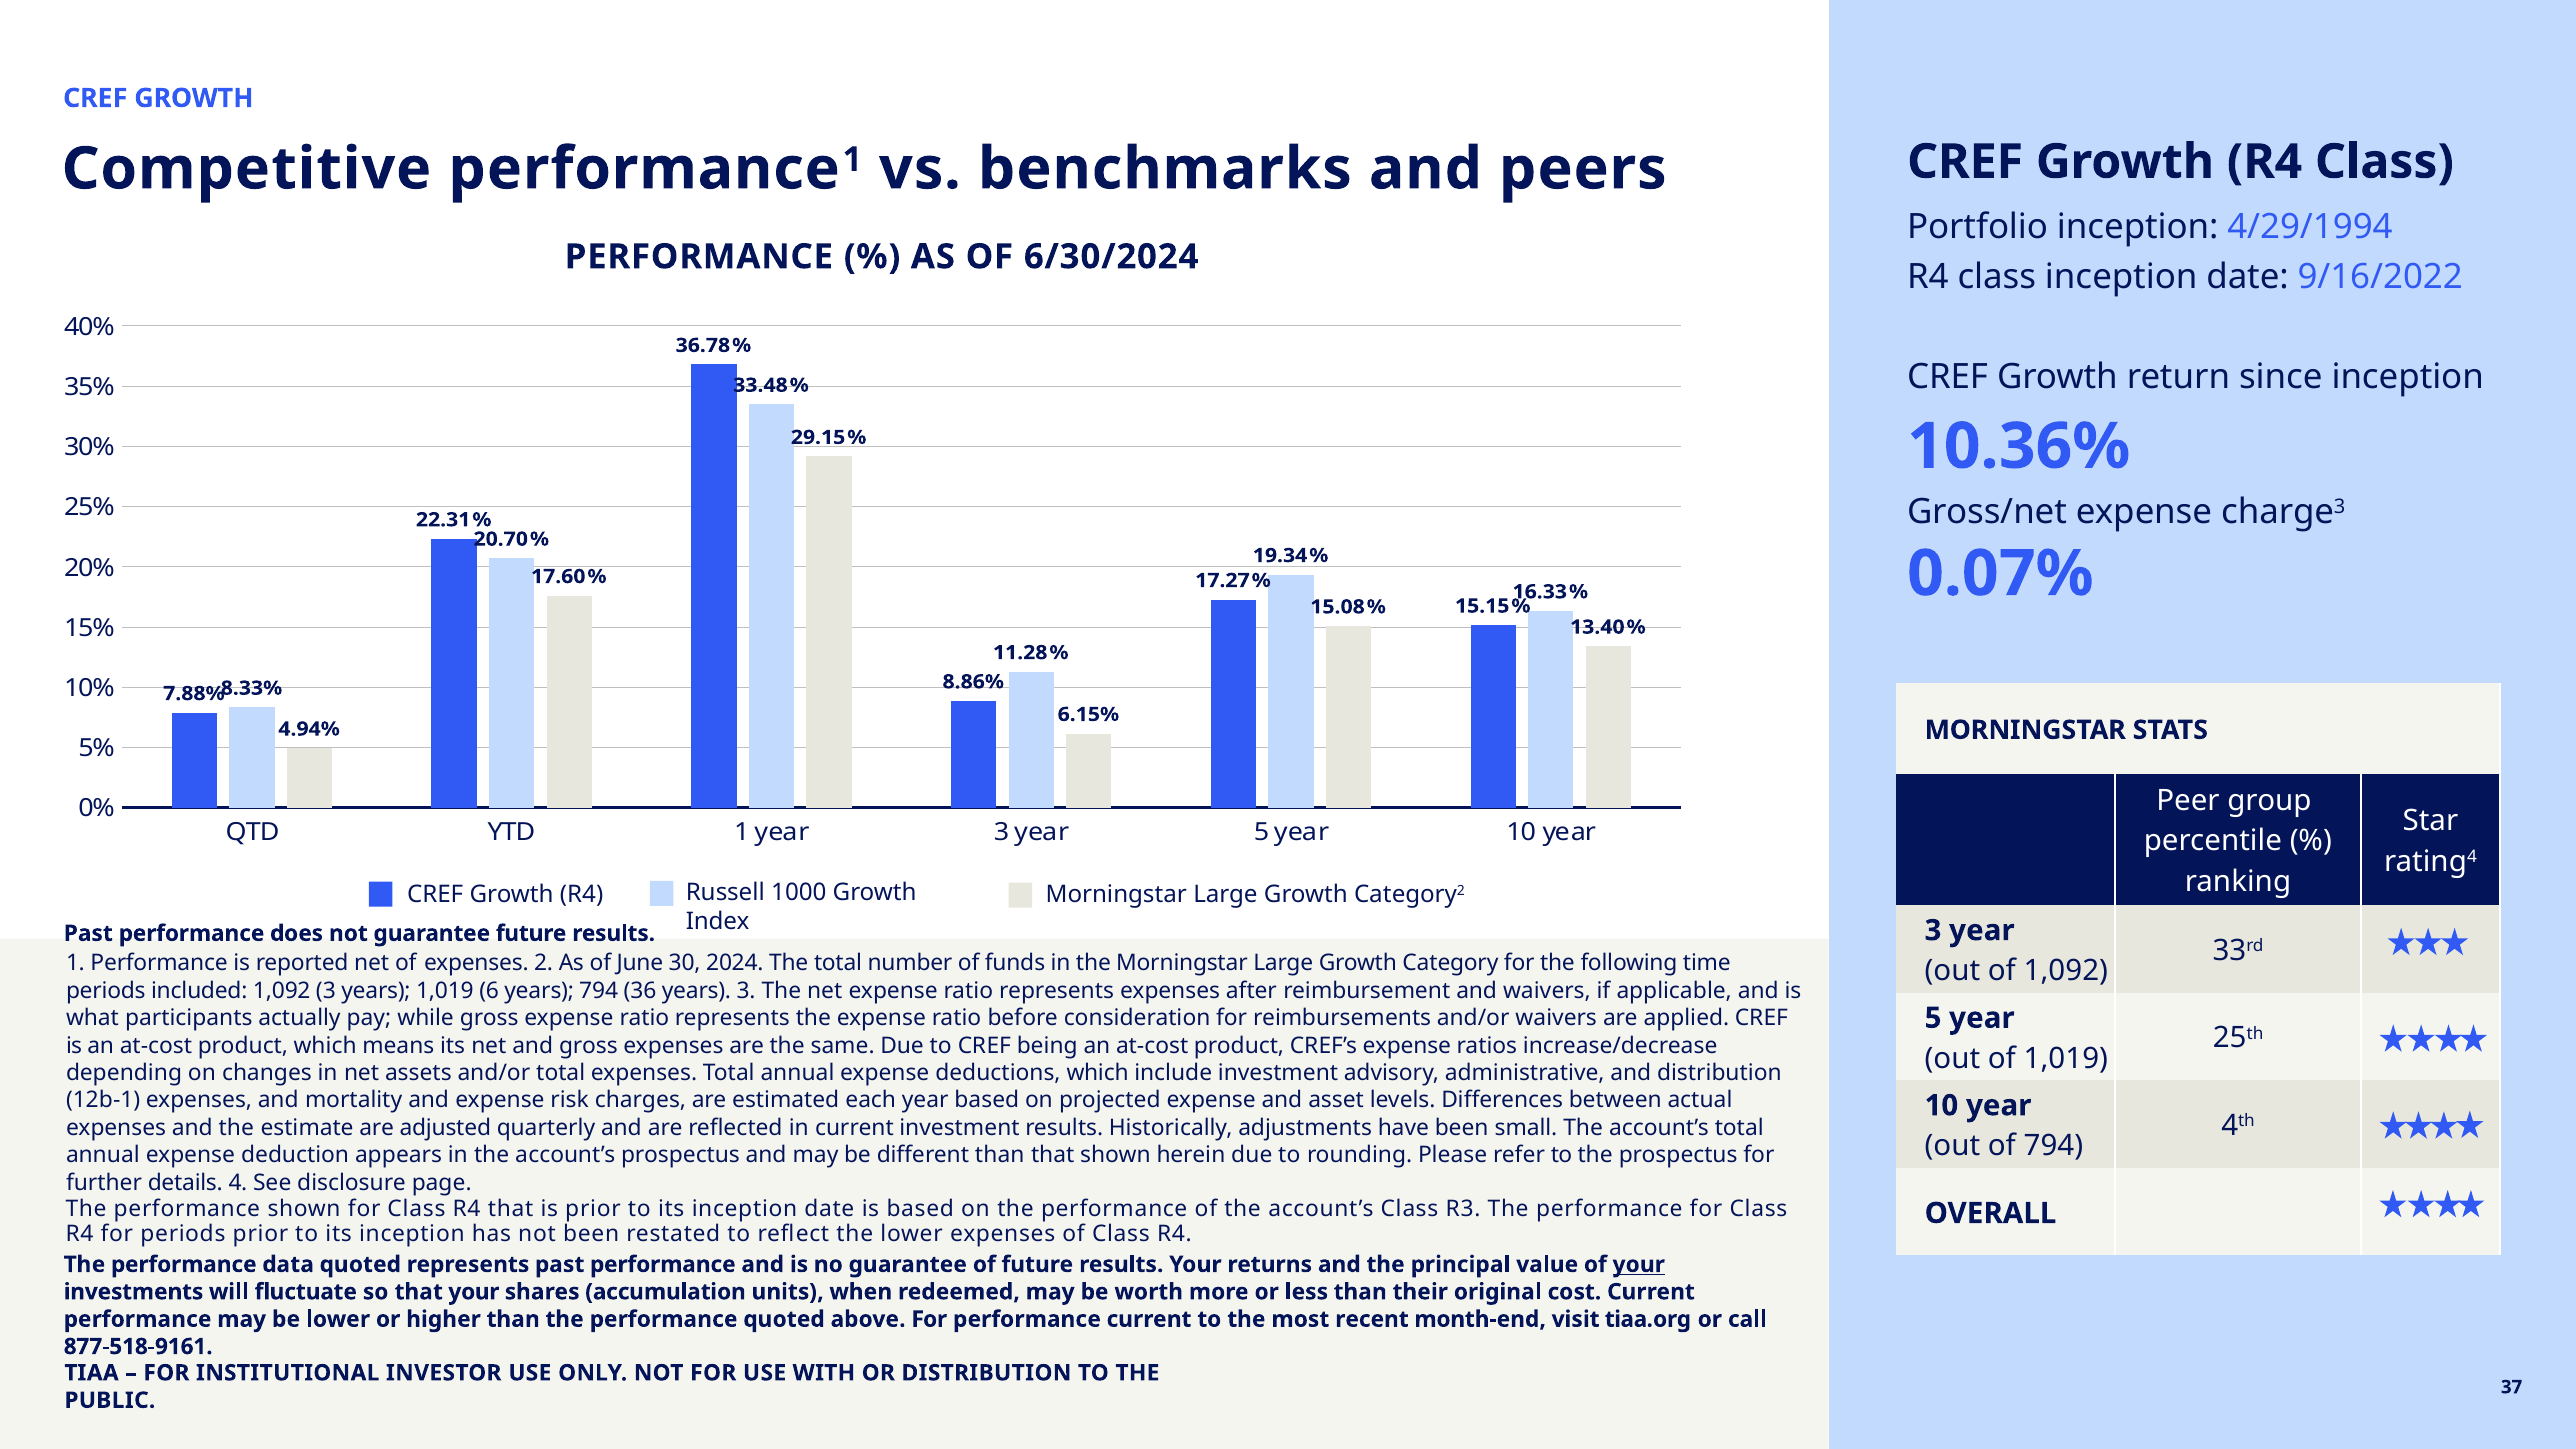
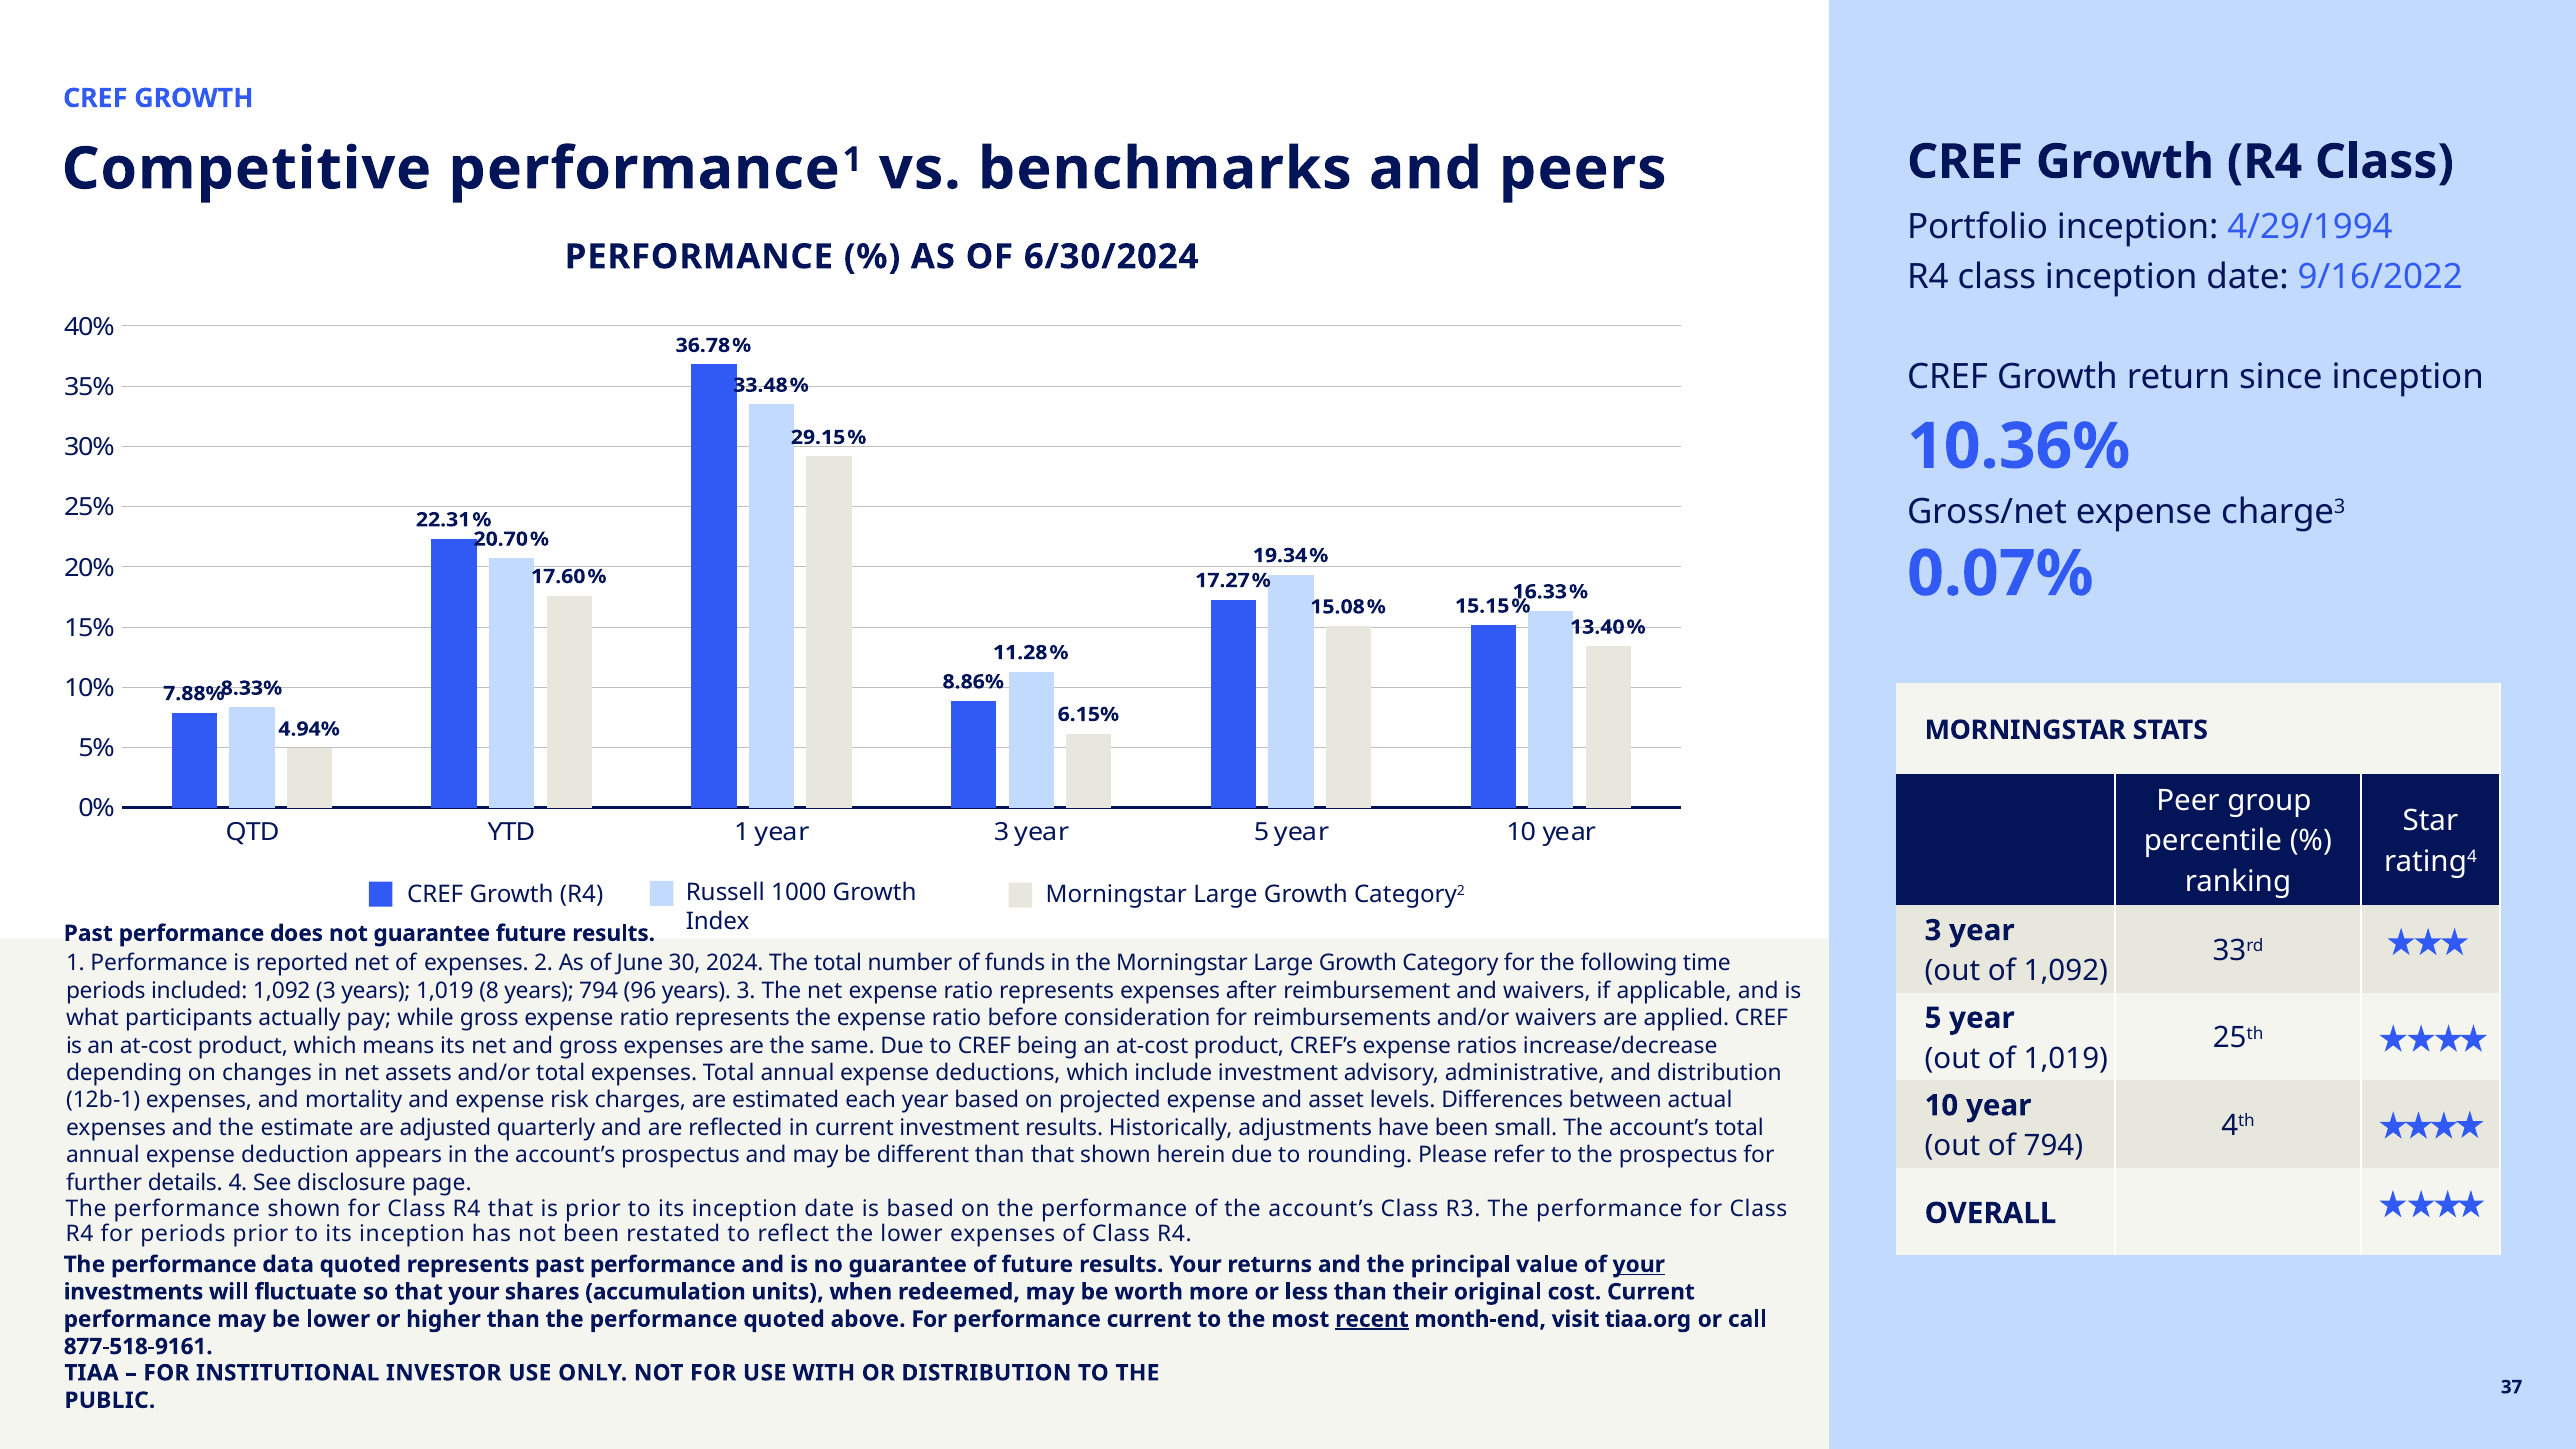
6: 6 -> 8
36: 36 -> 96
recent underline: none -> present
